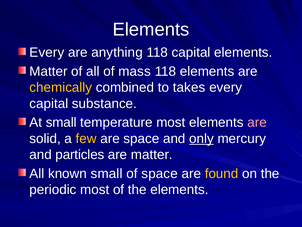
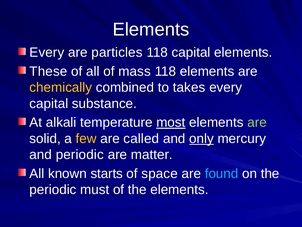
anything: anything -> particles
Matter at (48, 71): Matter -> These
At small: small -> alkali
most at (171, 122) underline: none -> present
are at (257, 122) colour: pink -> light green
are space: space -> called
and particles: particles -> periodic
known small: small -> starts
found colour: yellow -> light blue
periodic most: most -> must
